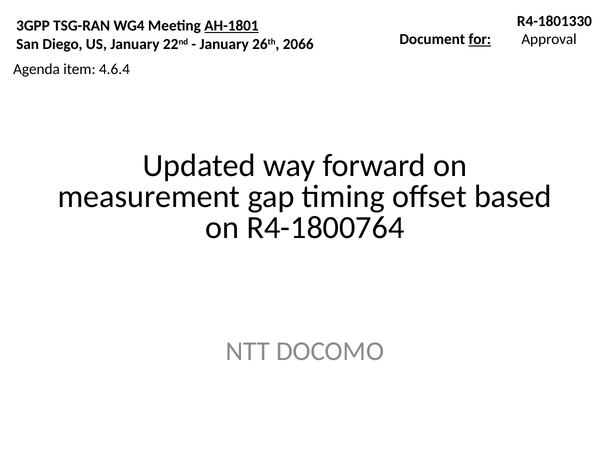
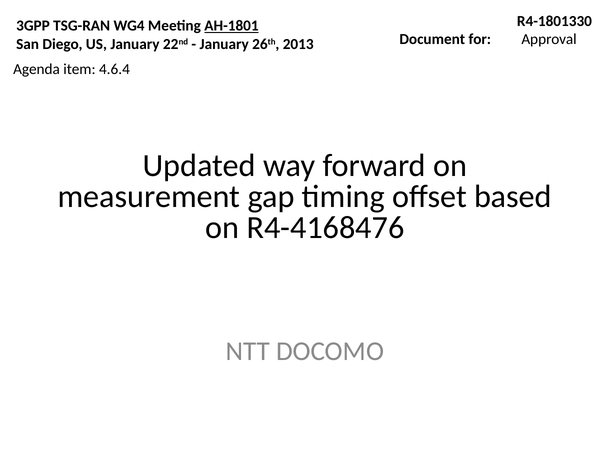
for underline: present -> none
2066: 2066 -> 2013
R4-1800764: R4-1800764 -> R4-4168476
